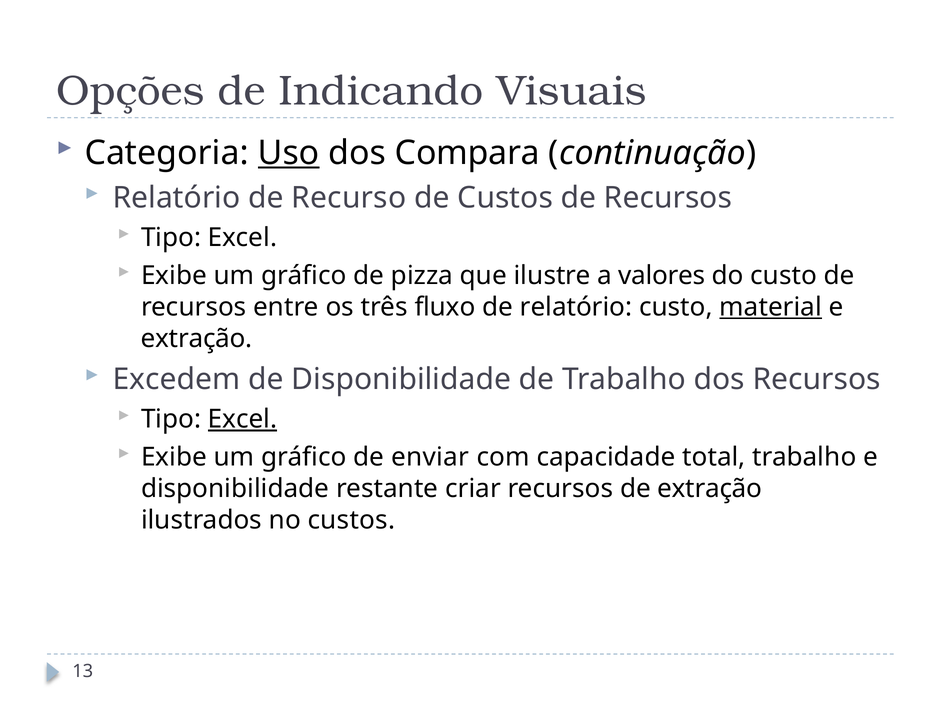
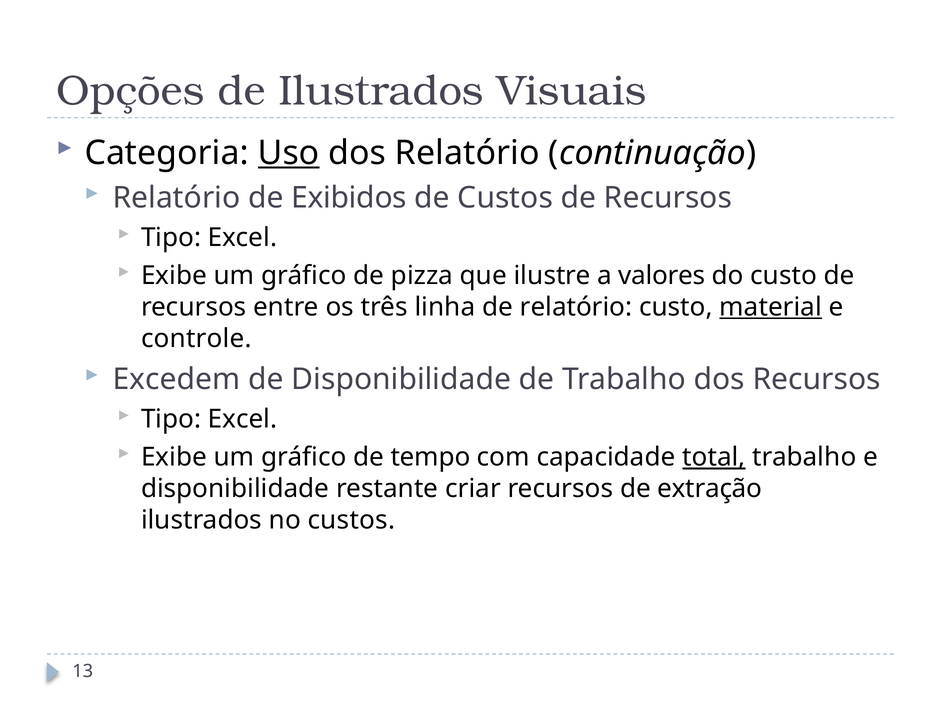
de Indicando: Indicando -> Ilustrados
dos Compara: Compara -> Relatório
Recurso: Recurso -> Exibidos
fluxo: fluxo -> linha
extração at (197, 339): extração -> controle
Excel at (243, 419) underline: present -> none
enviar: enviar -> tempo
total underline: none -> present
